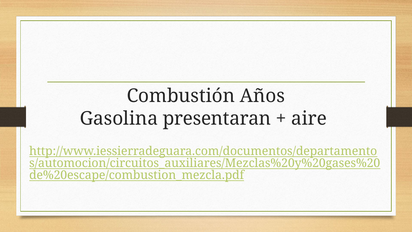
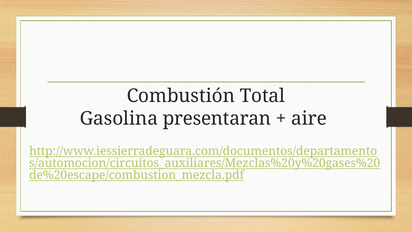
Años: Años -> Total
